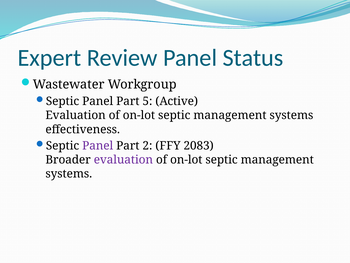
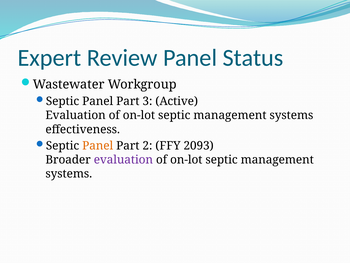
5: 5 -> 3
Panel at (98, 145) colour: purple -> orange
2083: 2083 -> 2093
